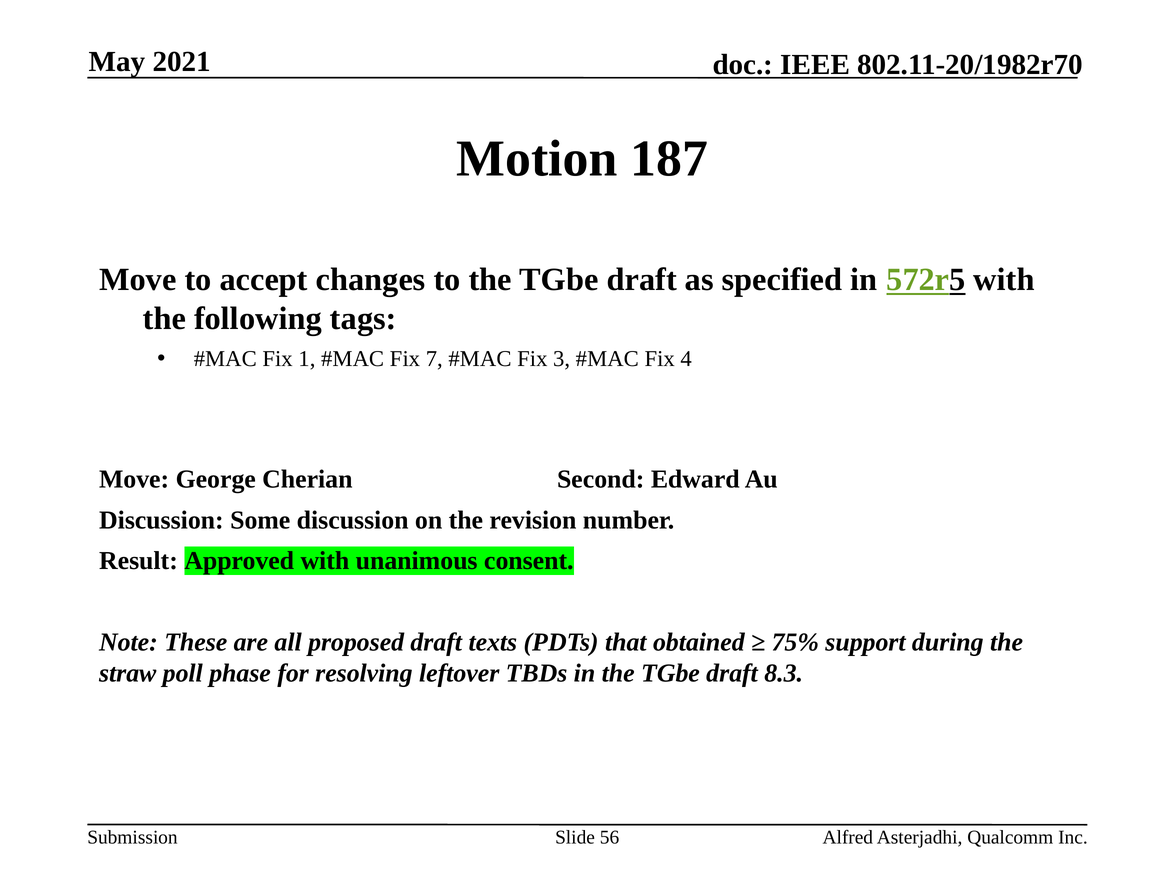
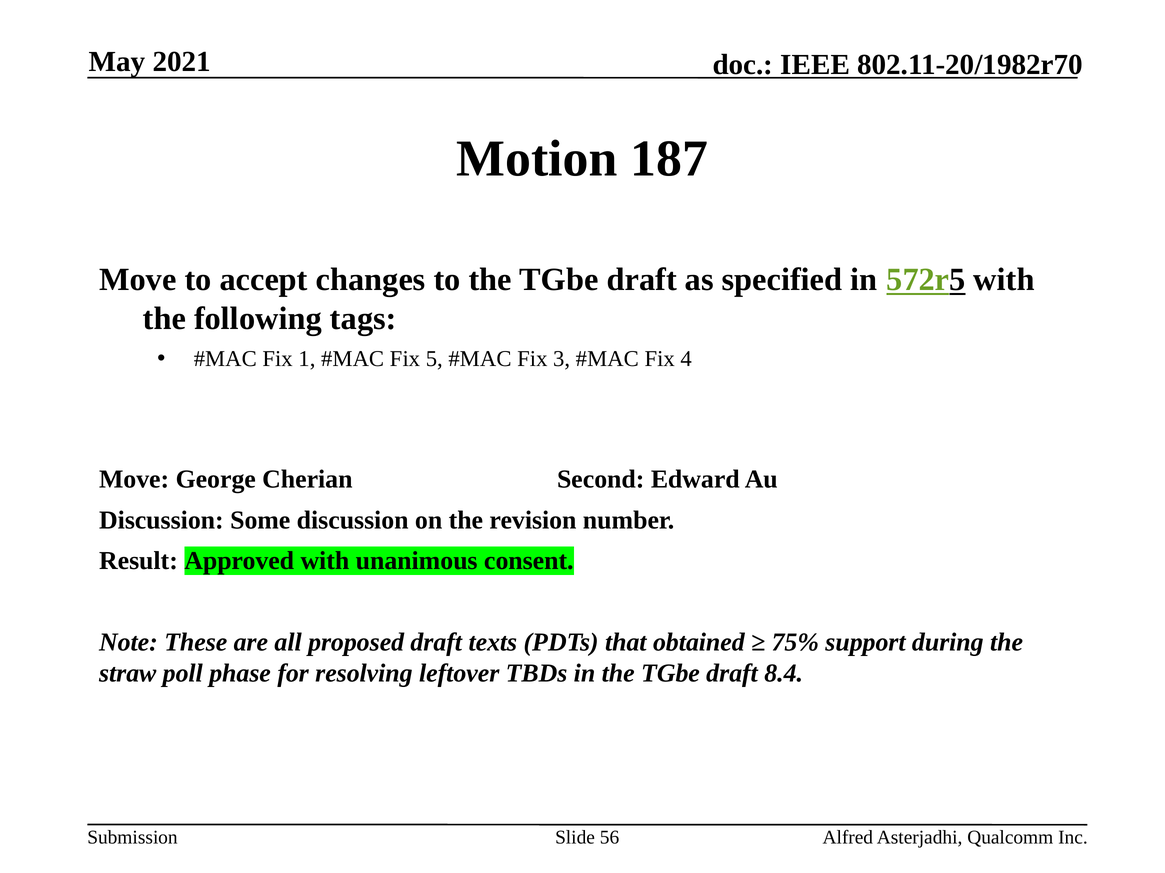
7: 7 -> 5
8.3: 8.3 -> 8.4
